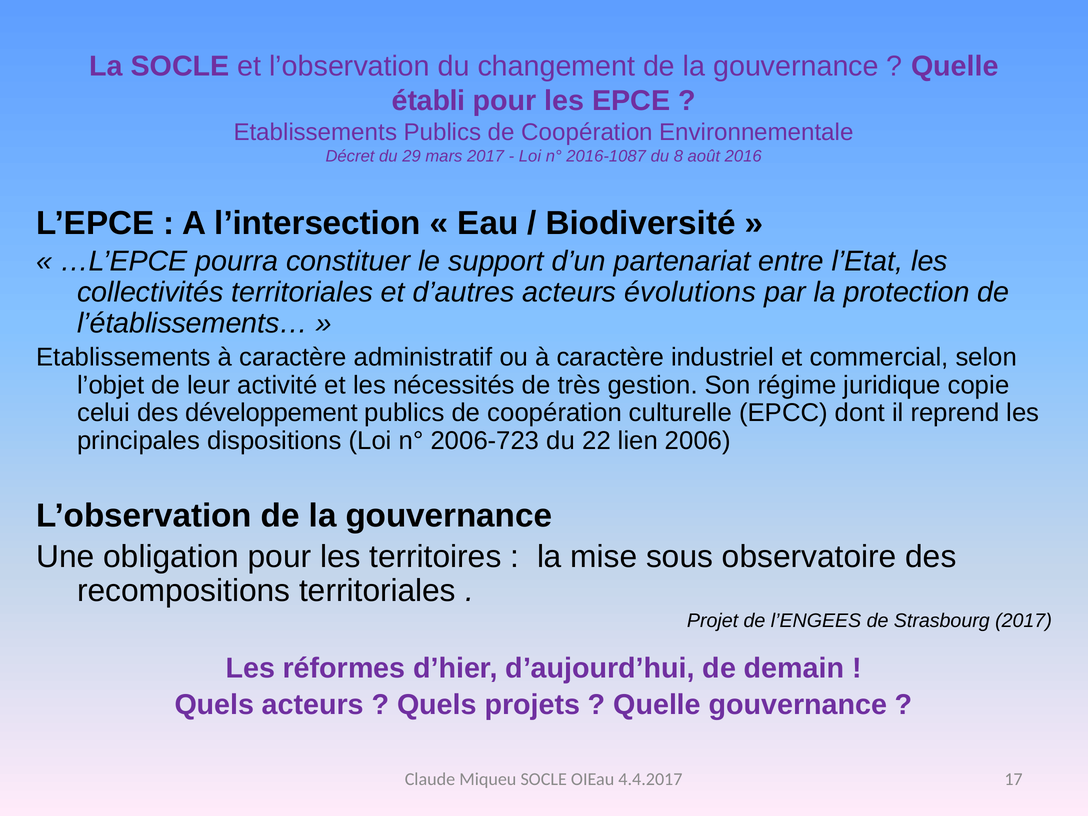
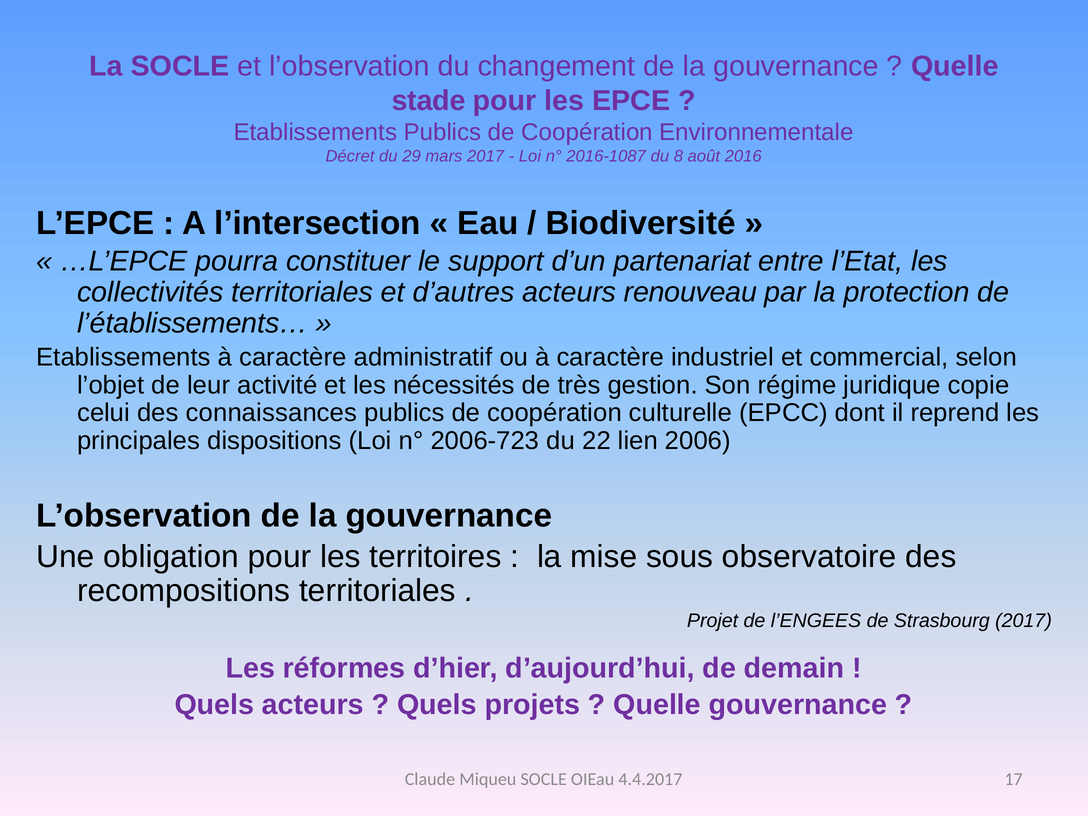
établi: établi -> stade
évolutions: évolutions -> renouveau
développement: développement -> connaissances
